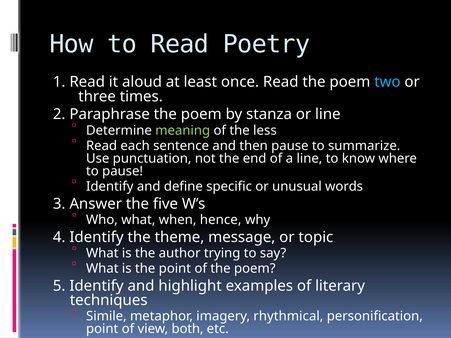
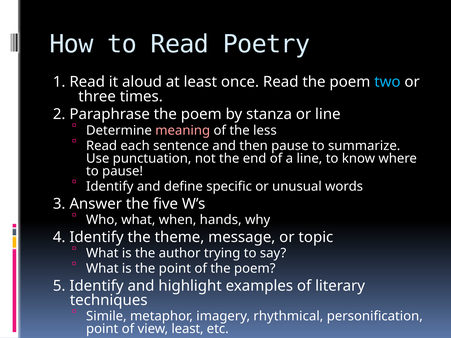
meaning colour: light green -> pink
hence: hence -> hands
view both: both -> least
